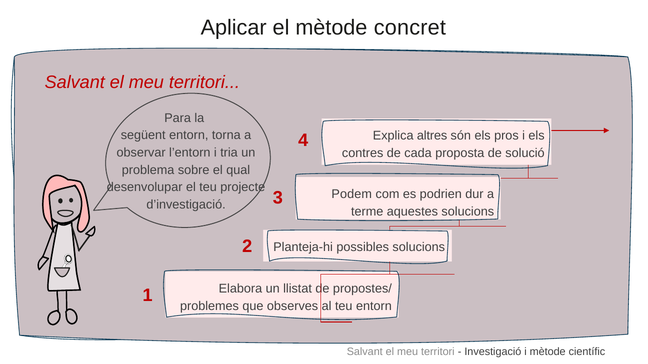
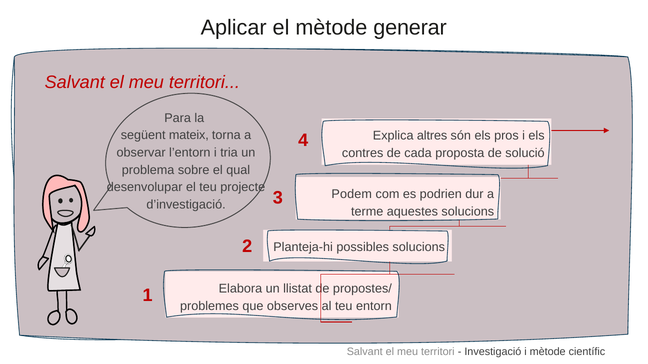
concret: concret -> generar
següent entorn: entorn -> mateix
